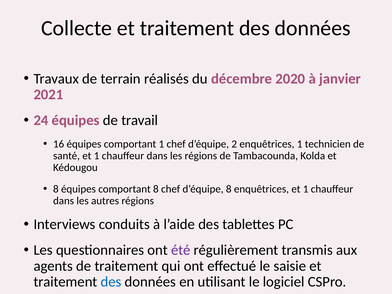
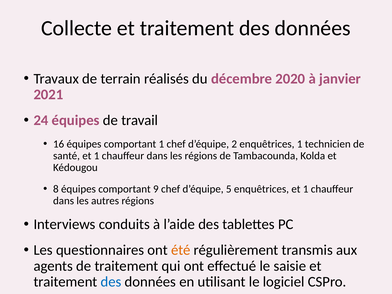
comportant 8: 8 -> 9
d’équipe 8: 8 -> 5
été colour: purple -> orange
